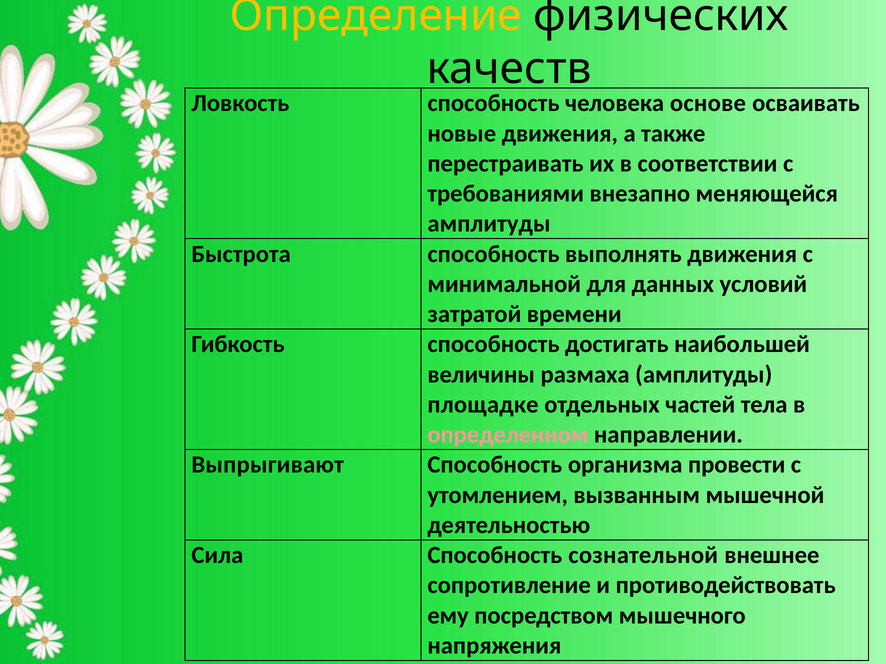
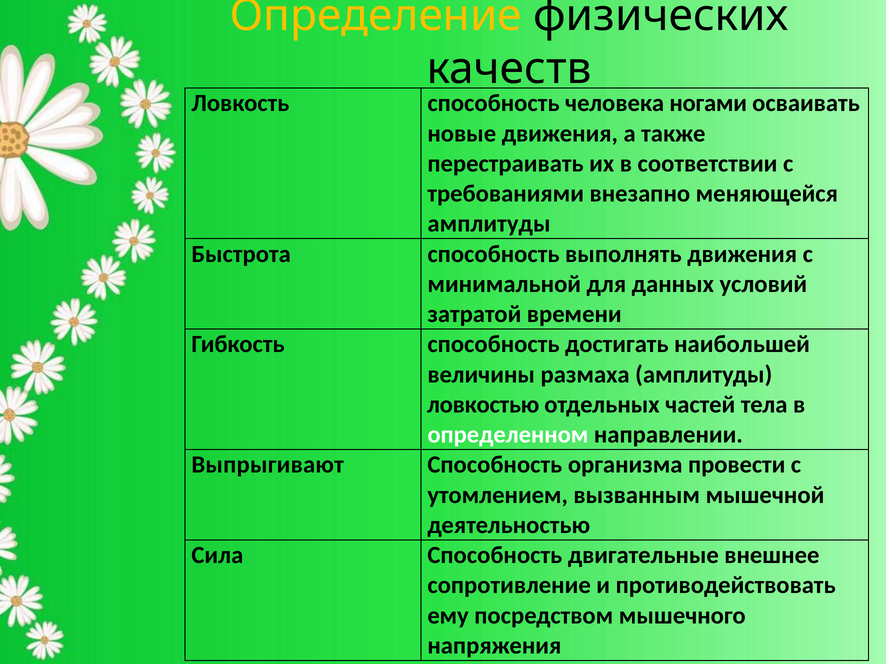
основе: основе -> ногами
площадке: площадке -> ловкостью
определенном colour: pink -> white
сознательной: сознательной -> двигательные
